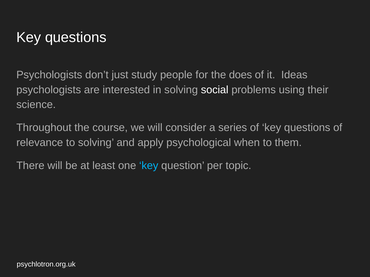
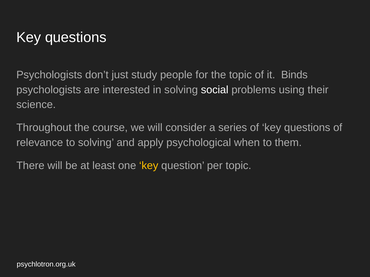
the does: does -> topic
Ideas: Ideas -> Binds
key at (149, 166) colour: light blue -> yellow
